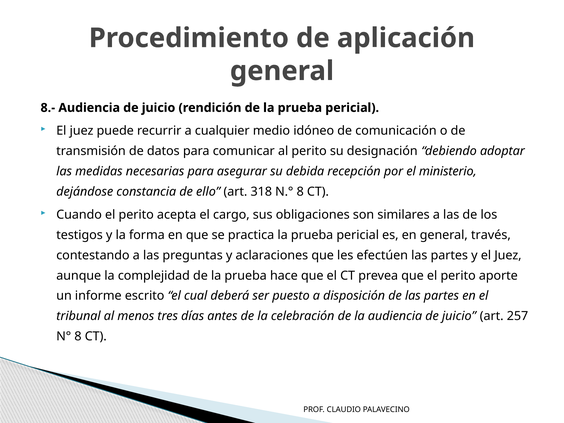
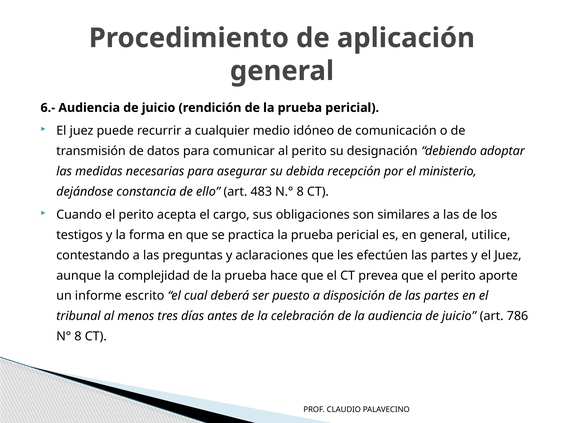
8.-: 8.- -> 6.-
318: 318 -> 483
través: través -> utilice
257: 257 -> 786
